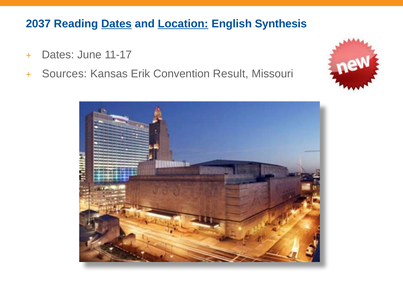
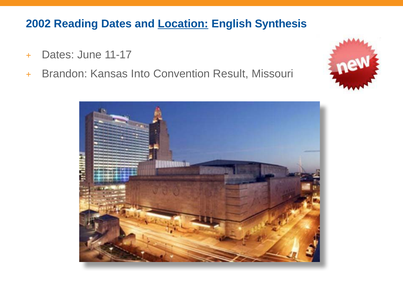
2037: 2037 -> 2002
Dates at (116, 24) underline: present -> none
Sources: Sources -> Brandon
Erik: Erik -> Into
